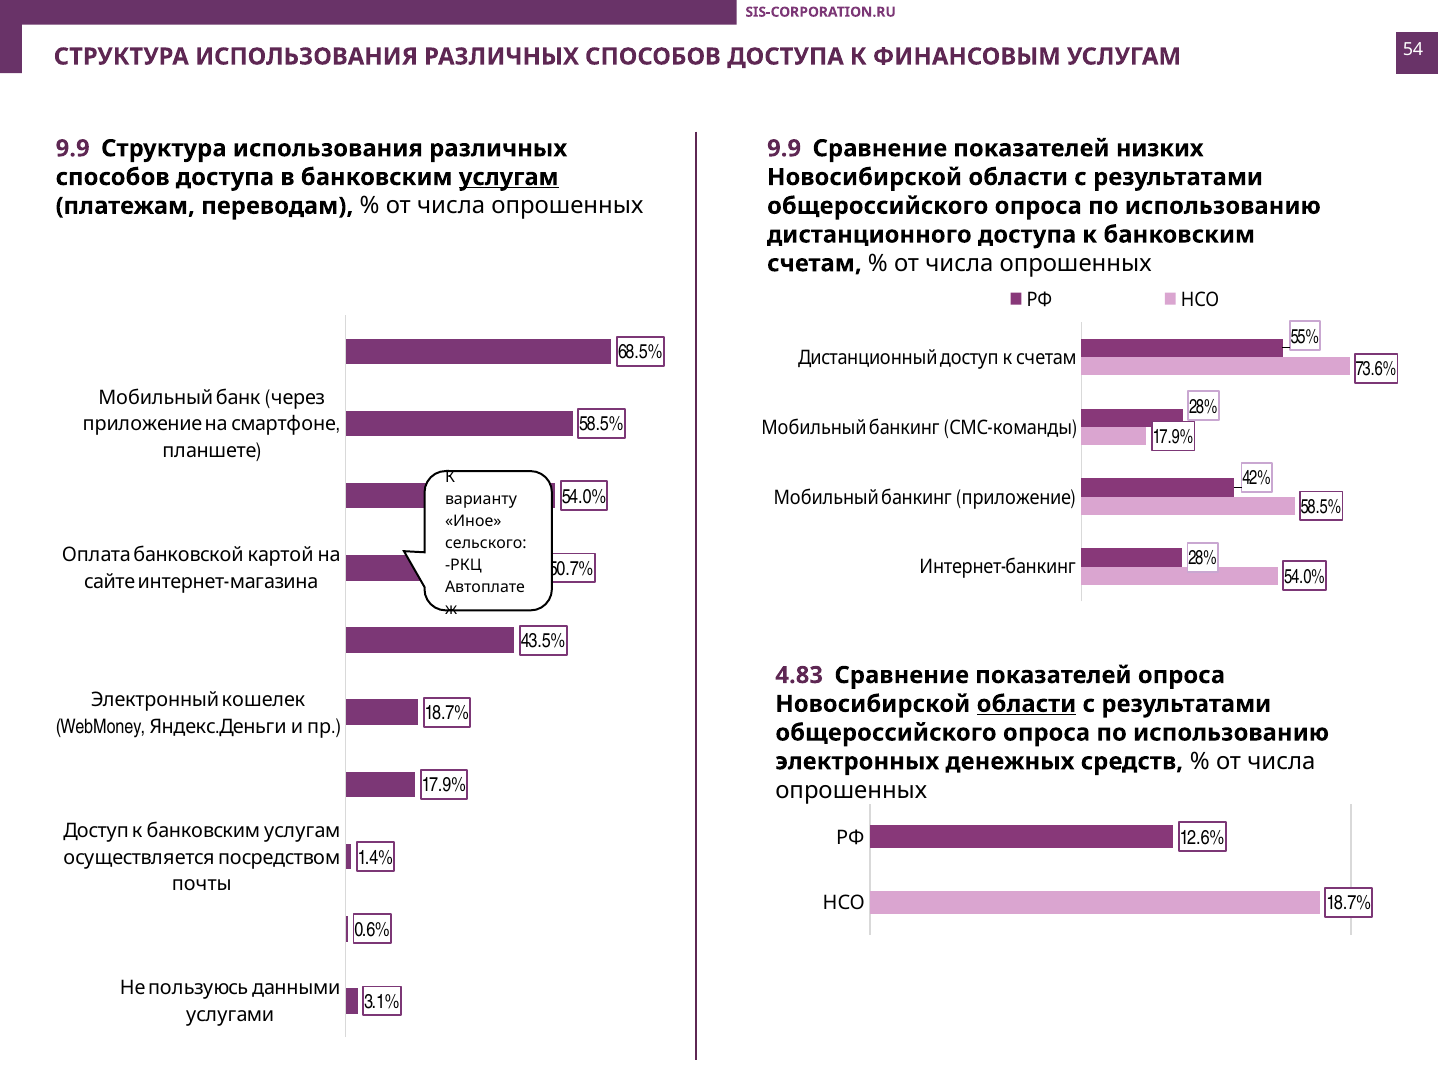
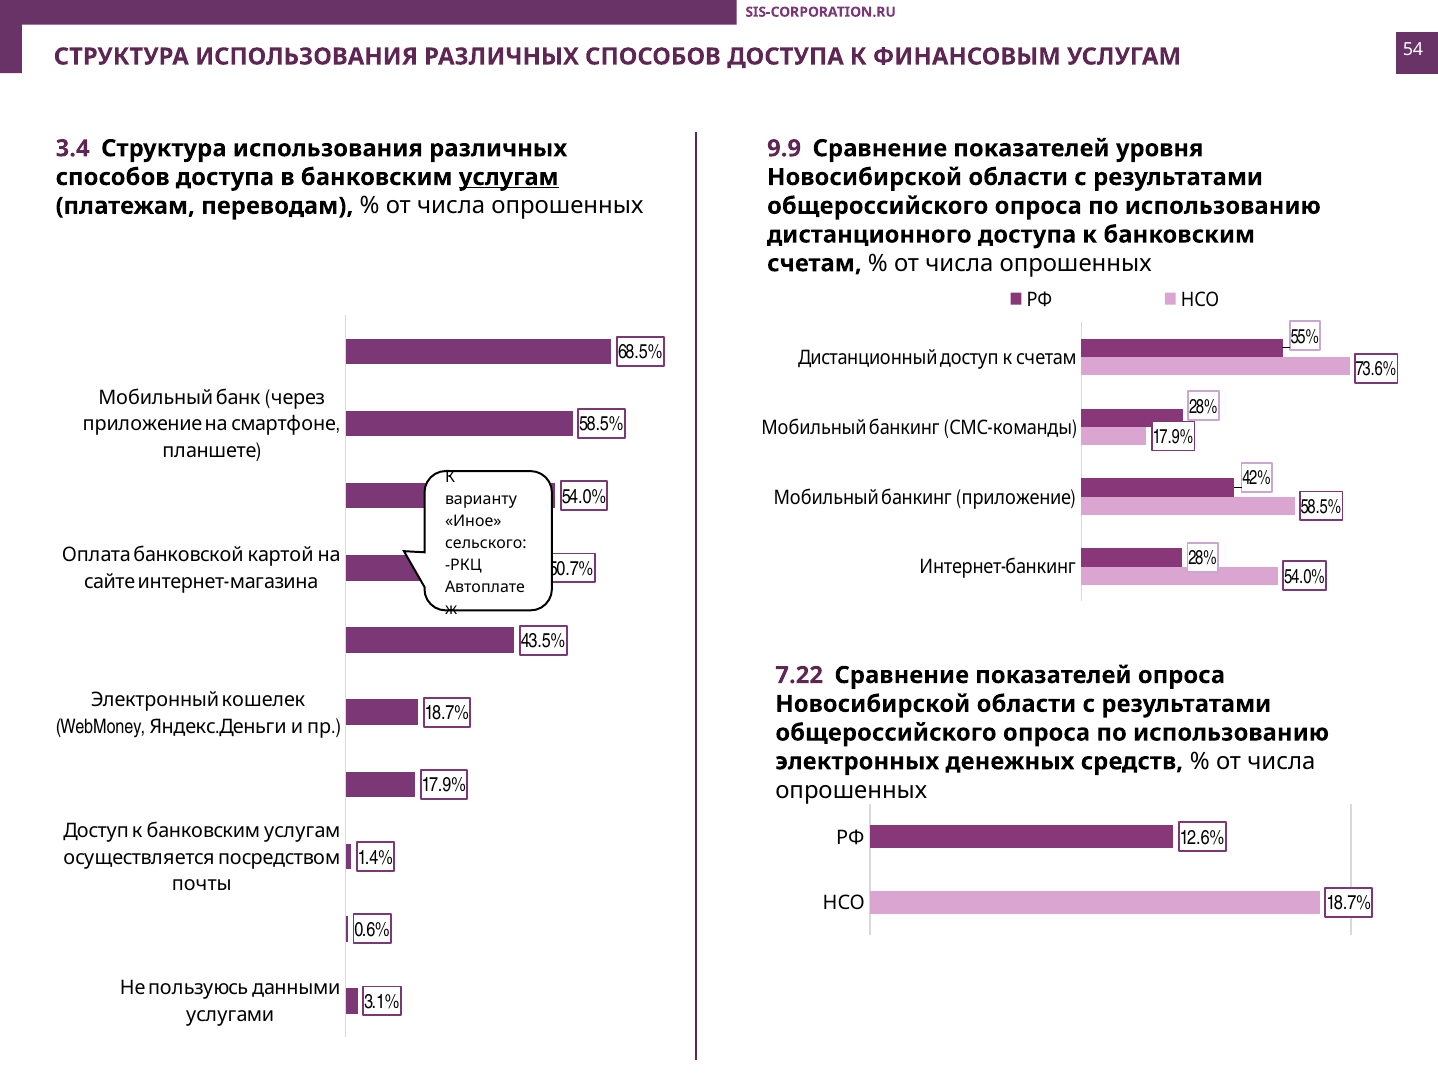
9.9 at (73, 149): 9.9 -> 3.4
низких: низких -> уровня
4.83: 4.83 -> 7.22
области at (1027, 704) underline: present -> none
